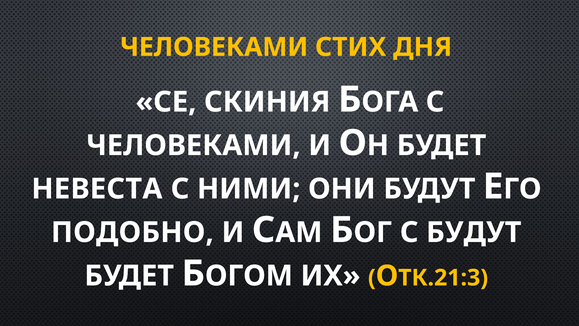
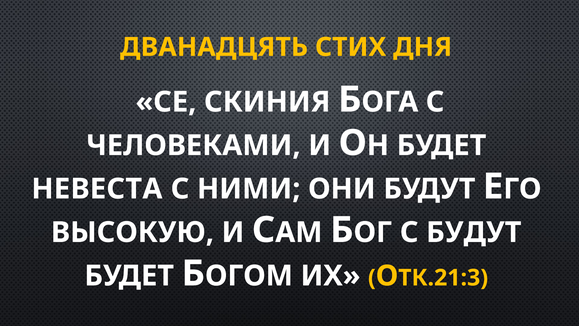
ЧЕЛОВЕКАМИ at (214, 47): ЧЕЛОВЕКАМИ -> ДВАНАДЦЯТЬ
ПОДОБНО: ПОДОБНО -> ВЫСОКУЮ
